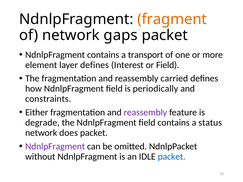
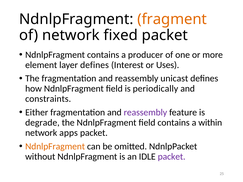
gaps: gaps -> fixed
transport: transport -> producer
or Field: Field -> Uses
carried: carried -> unicast
status: status -> within
does: does -> apps
NdnlpFragment at (55, 147) colour: purple -> orange
packet at (172, 157) colour: blue -> purple
